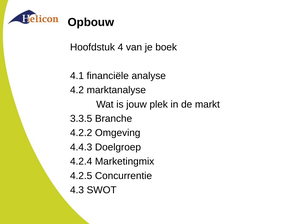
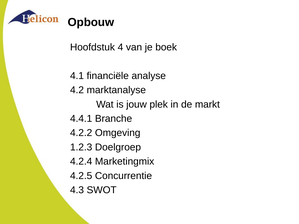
3.3.5: 3.3.5 -> 4.4.1
4.4.3: 4.4.3 -> 1.2.3
